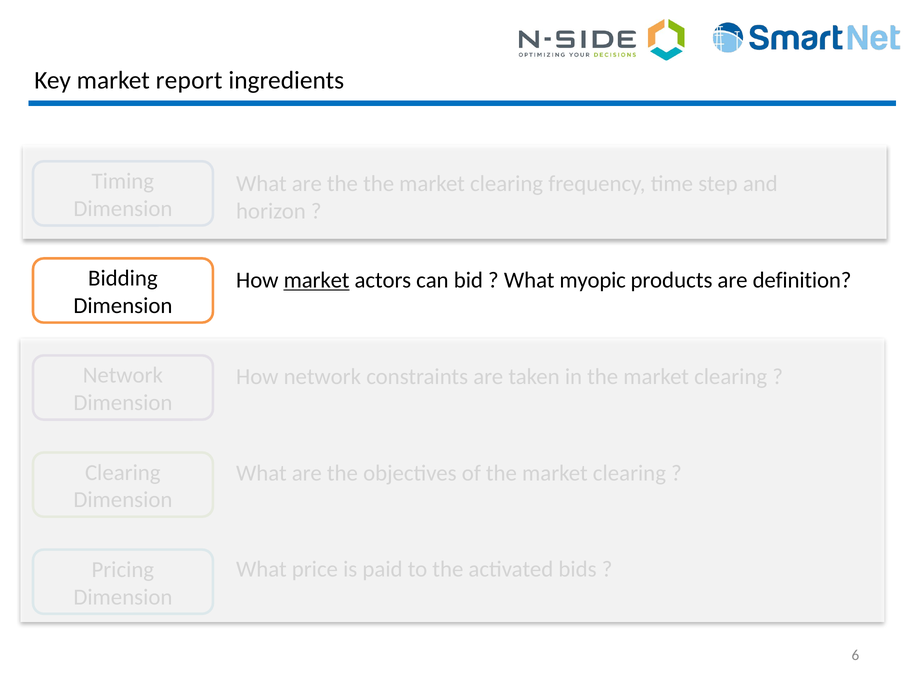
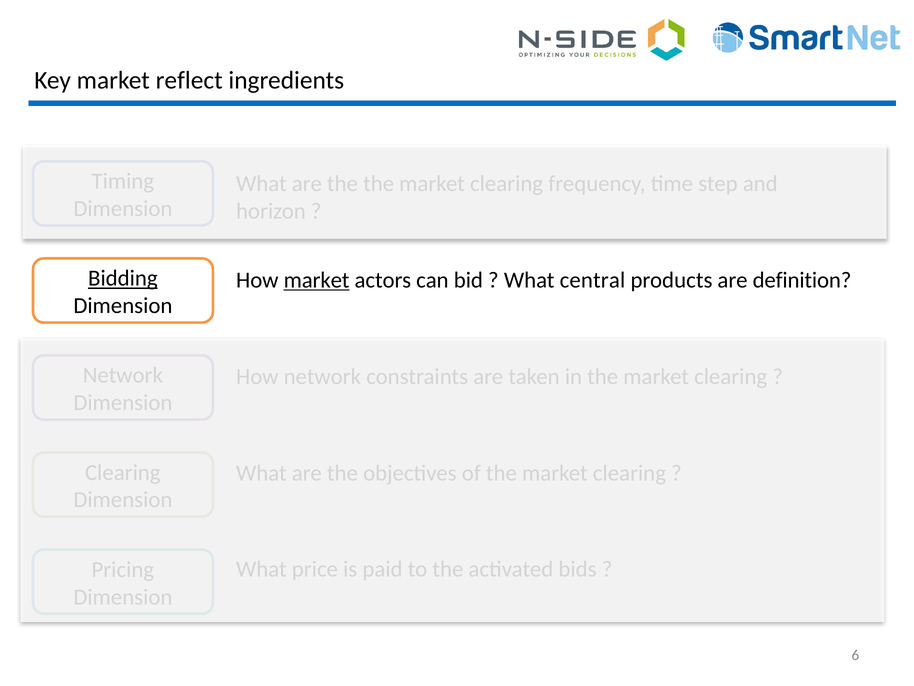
report: report -> reflect
Bidding underline: none -> present
myopic: myopic -> central
